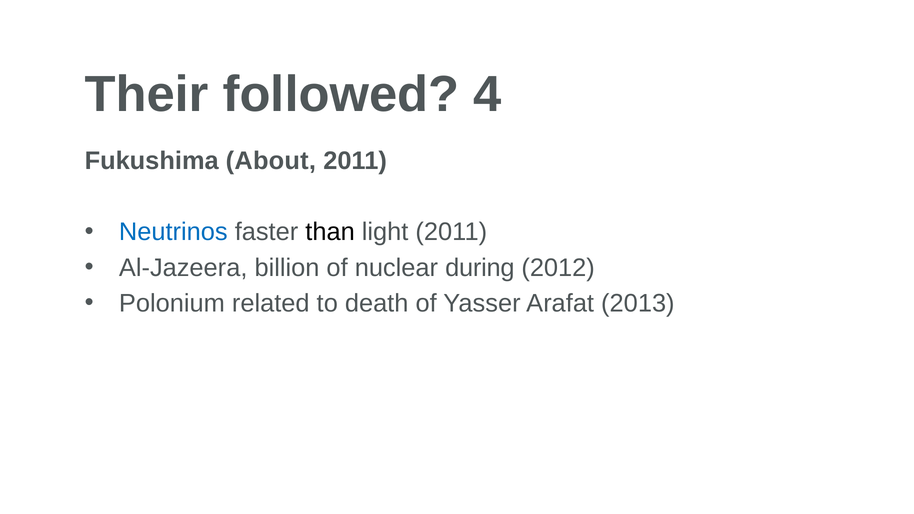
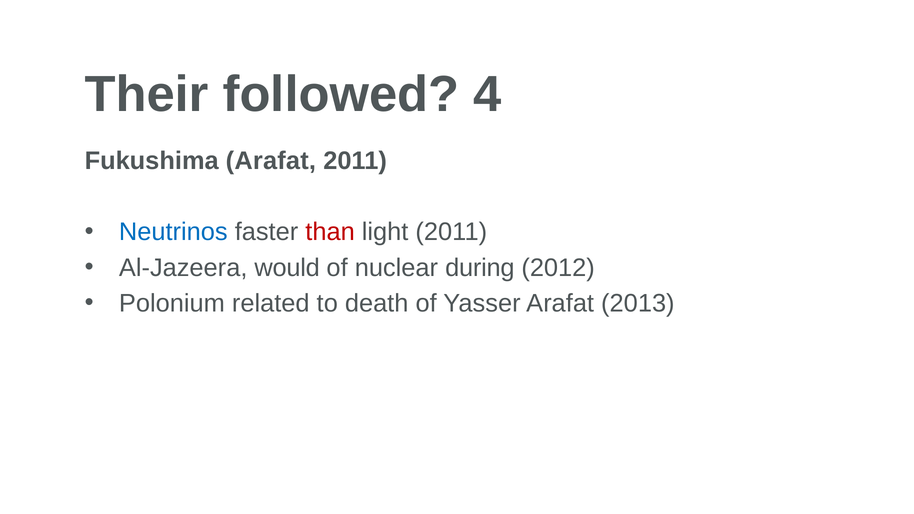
Fukushima About: About -> Arafat
than colour: black -> red
billion: billion -> would
